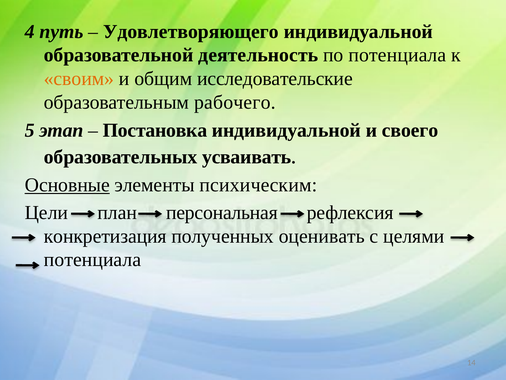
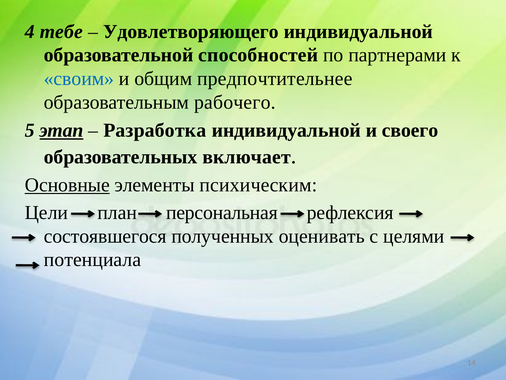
путь: путь -> тебе
деятельность: деятельность -> способностей
по потенциала: потенциала -> партнерами
своим colour: orange -> blue
исследовательские: исследовательские -> предпочтительнее
этап underline: none -> present
Постановка: Постановка -> Разработка
усваивать: усваивать -> включает
конкретизация: конкретизация -> состоявшегося
